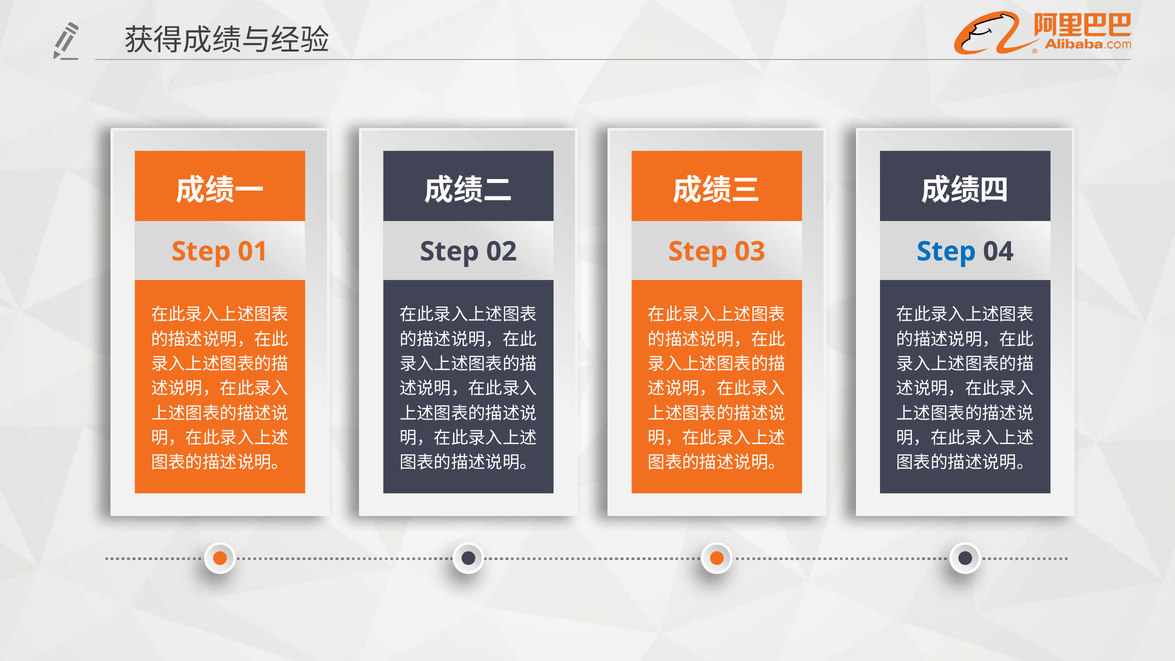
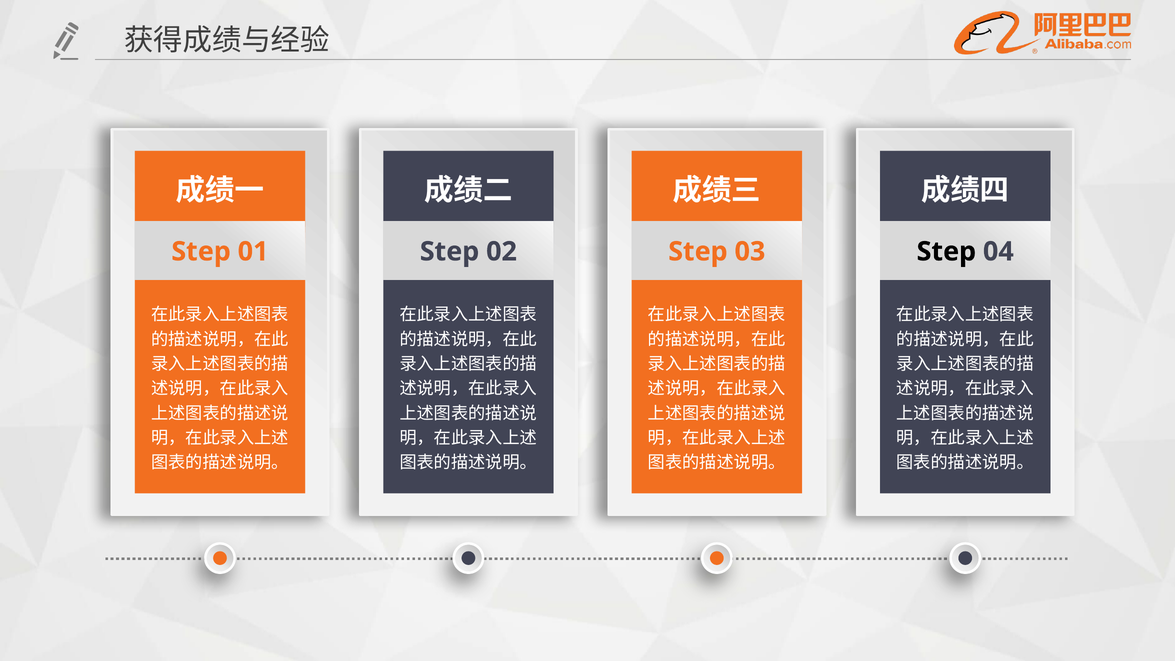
Step at (946, 252) colour: blue -> black
